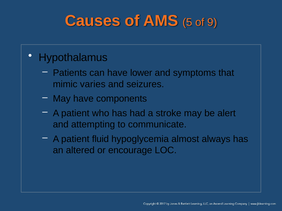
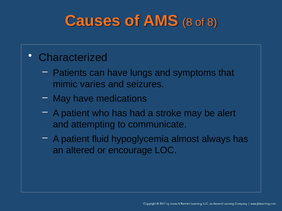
AMS 5: 5 -> 8
of 9: 9 -> 8
Hypothalamus: Hypothalamus -> Characterized
lower: lower -> lungs
components: components -> medications
